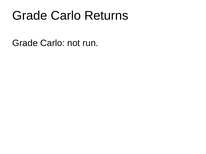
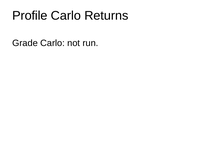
Grade at (30, 16): Grade -> Profile
